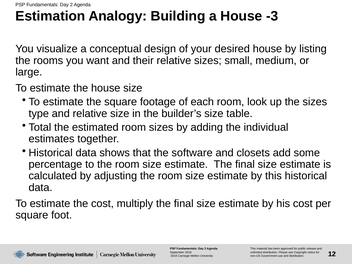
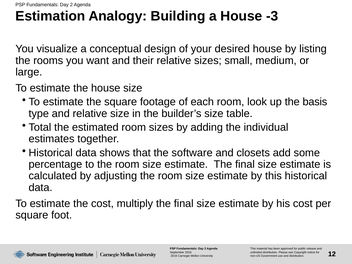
the sizes: sizes -> basis
